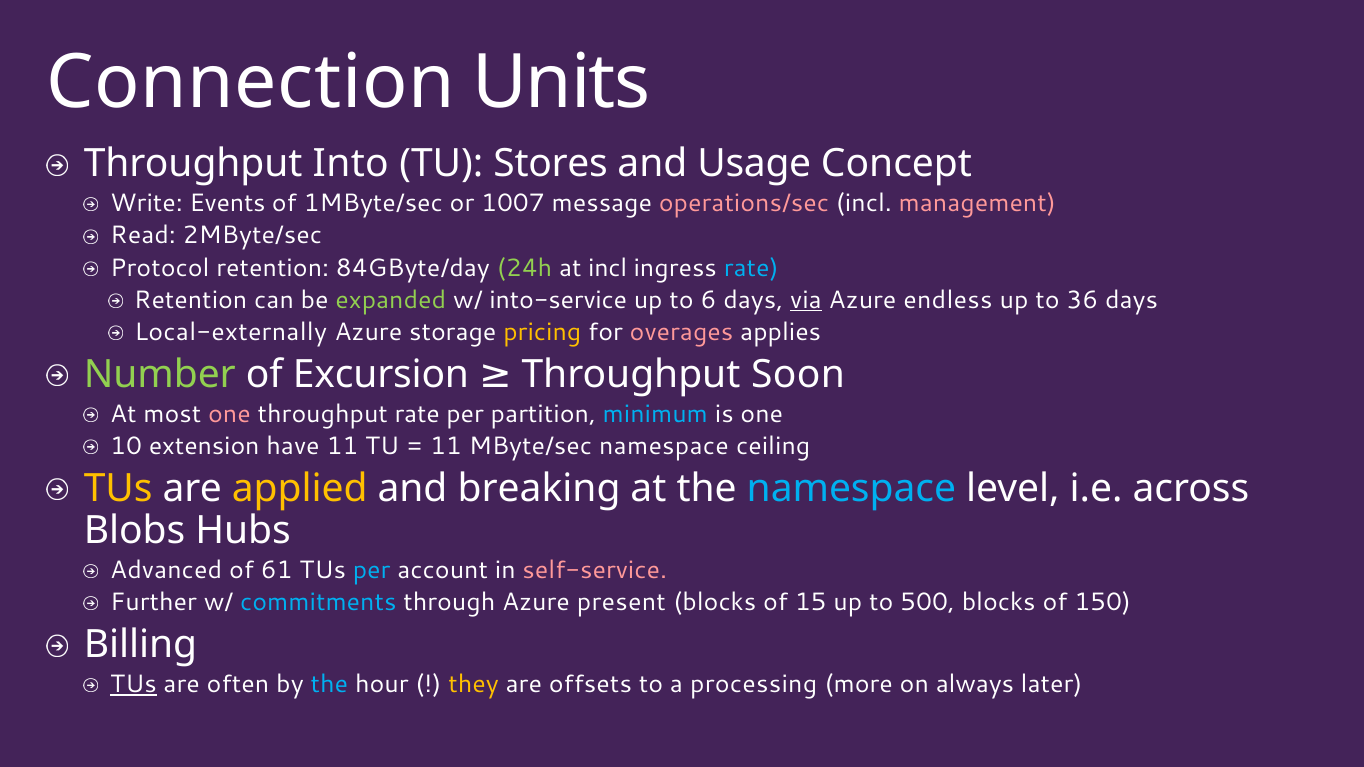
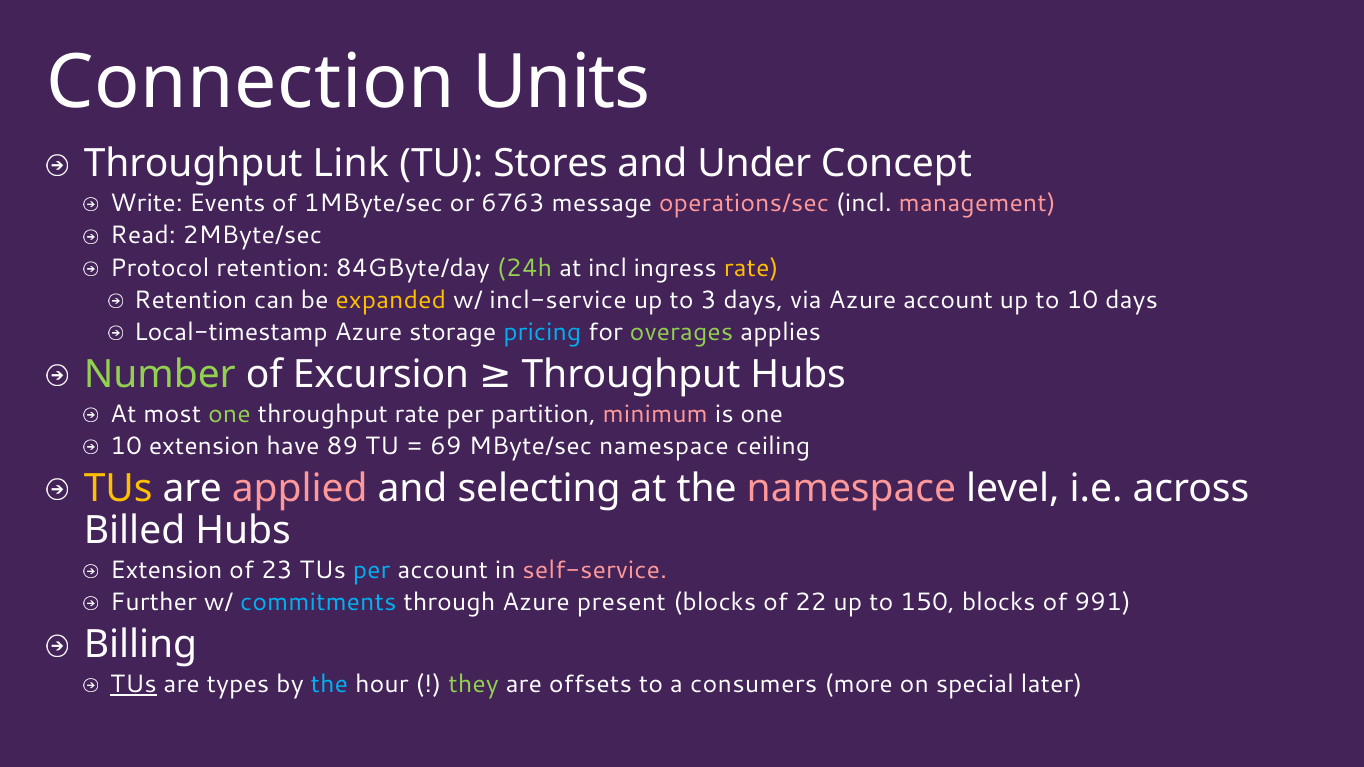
Into: Into -> Link
Usage: Usage -> Under
1007: 1007 -> 6763
rate at (751, 268) colour: light blue -> yellow
expanded colour: light green -> yellow
into-service: into-service -> incl-service
6: 6 -> 3
via underline: present -> none
Azure endless: endless -> account
to 36: 36 -> 10
Local-externally: Local-externally -> Local-timestamp
pricing colour: yellow -> light blue
overages colour: pink -> light green
Throughput Soon: Soon -> Hubs
one at (229, 414) colour: pink -> light green
minimum colour: light blue -> pink
have 11: 11 -> 89
11 at (446, 446): 11 -> 69
applied colour: yellow -> pink
breaking: breaking -> selecting
namespace at (851, 488) colour: light blue -> pink
Blobs: Blobs -> Billed
Advanced at (166, 570): Advanced -> Extension
61: 61 -> 23
15: 15 -> 22
500: 500 -> 150
150: 150 -> 991
often: often -> types
they colour: yellow -> light green
processing: processing -> consumers
always: always -> special
